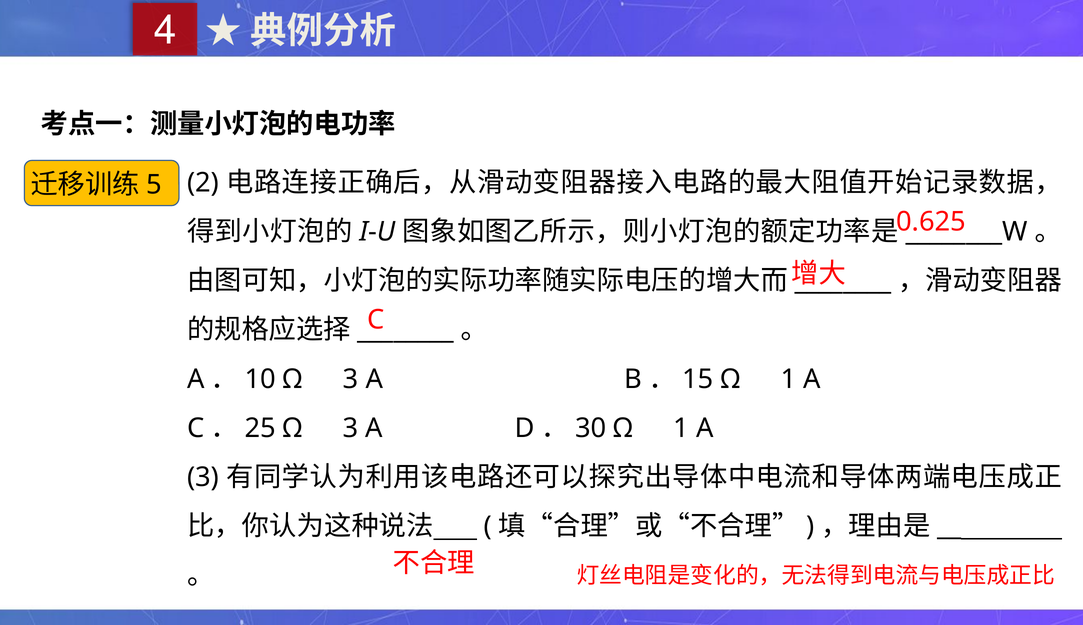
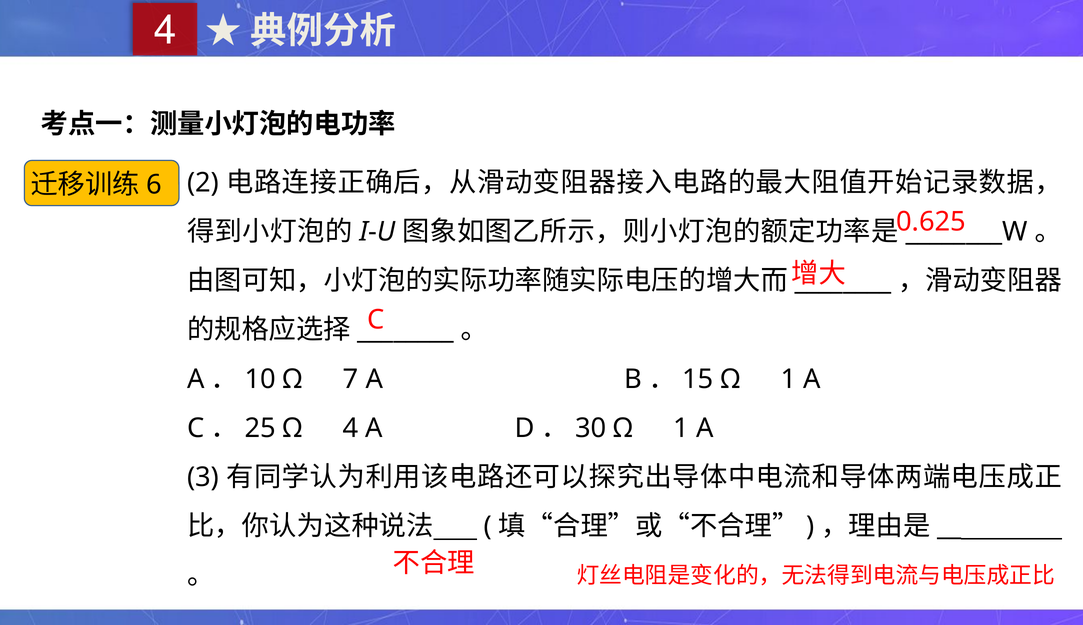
5: 5 -> 6
3 at (351, 379): 3 -> 7
3 at (351, 428): 3 -> 4
